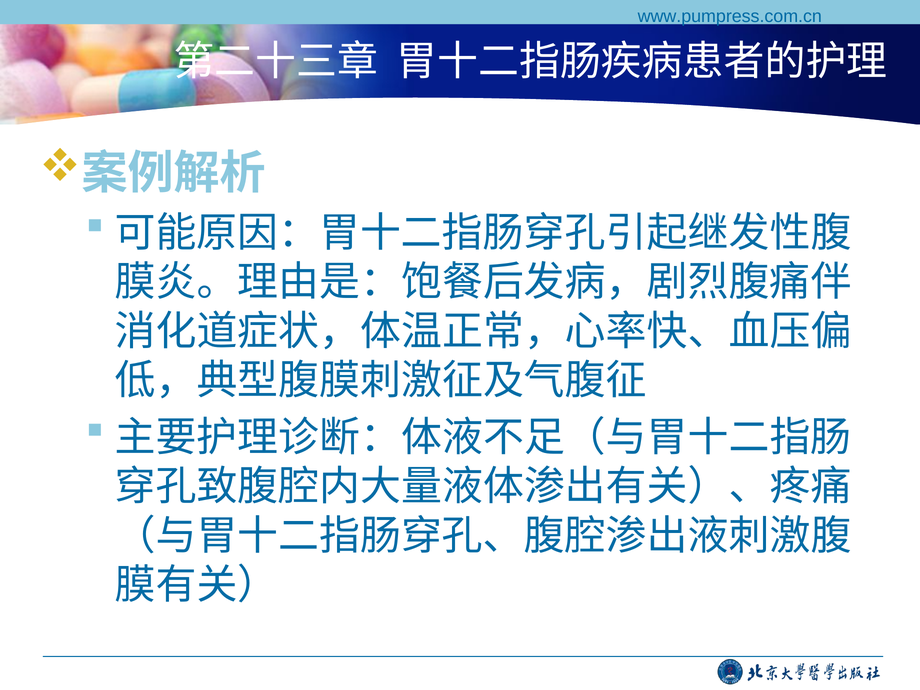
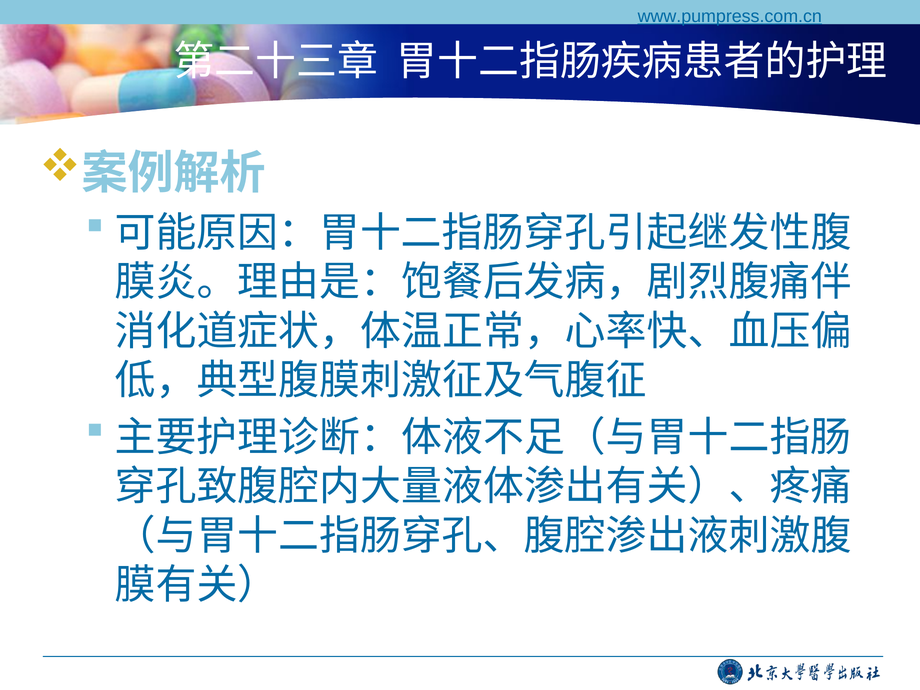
www.pumpress.com.cn underline: none -> present
